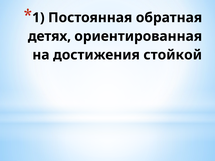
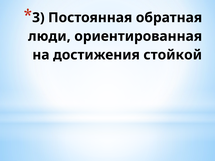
1: 1 -> 3
детях: детях -> люди
